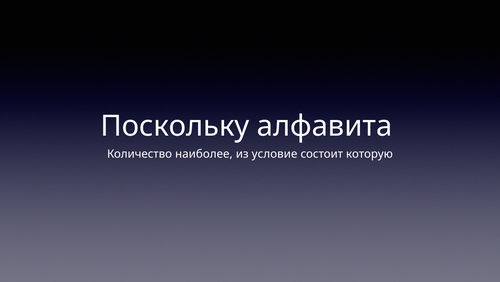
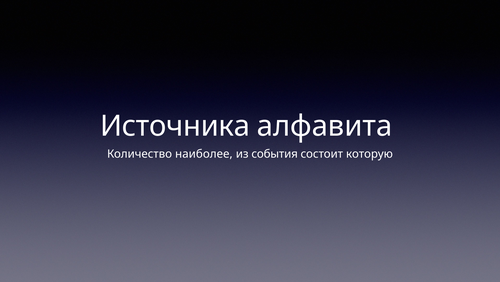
Поскольку: Поскольку -> Источника
условие: условие -> события
